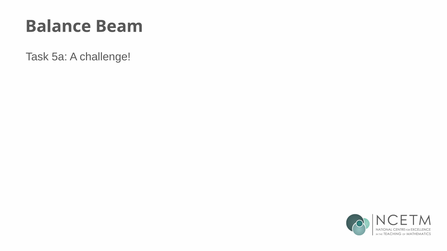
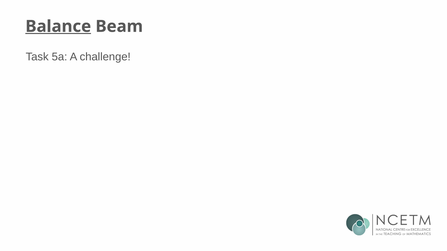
Balance underline: none -> present
